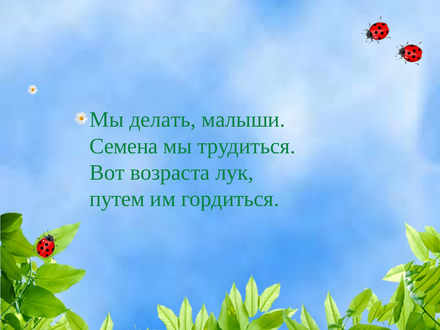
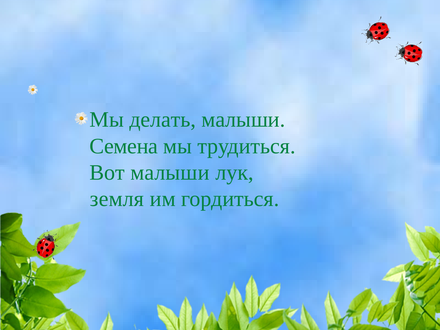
Вот возраста: возраста -> малыши
путем: путем -> земля
